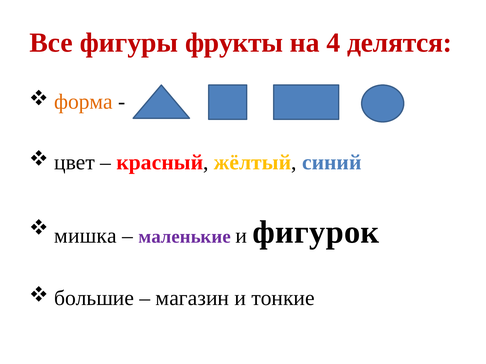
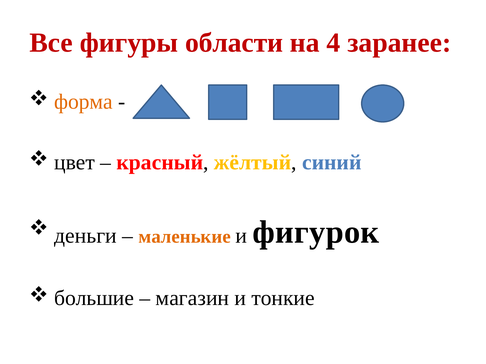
фрукты: фрукты -> области
делятся: делятся -> заранее
мишка: мишка -> деньги
маленькие colour: purple -> orange
